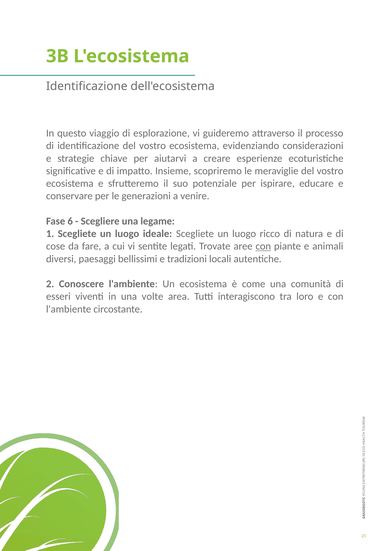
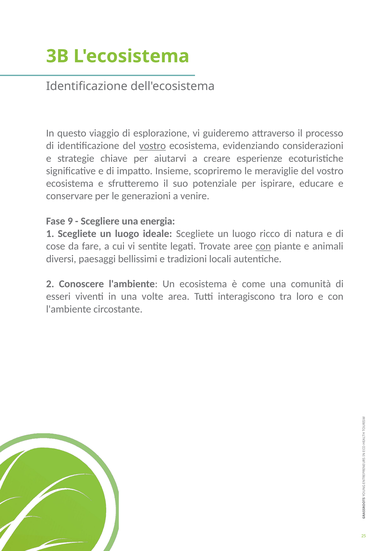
vostro at (153, 146) underline: none -> present
6: 6 -> 9
legame: legame -> energia
